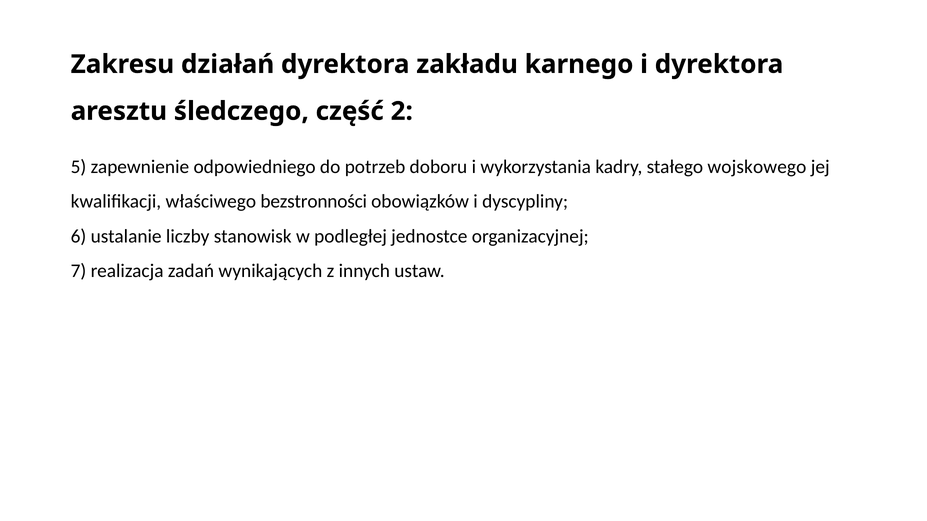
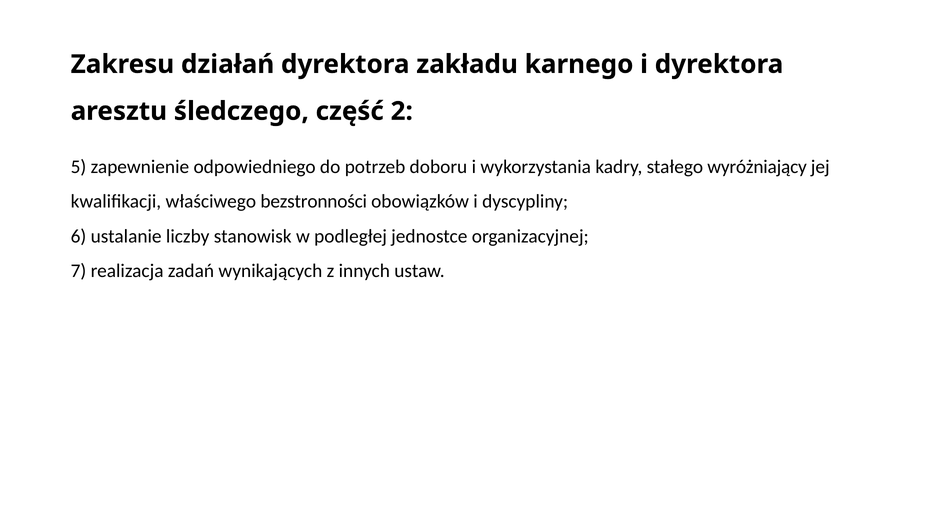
wojskowego: wojskowego -> wyróżniający
